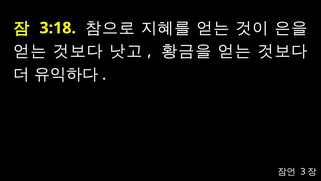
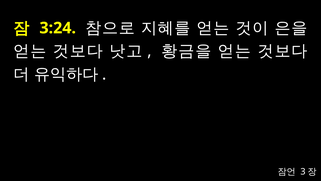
3:18: 3:18 -> 3:24
